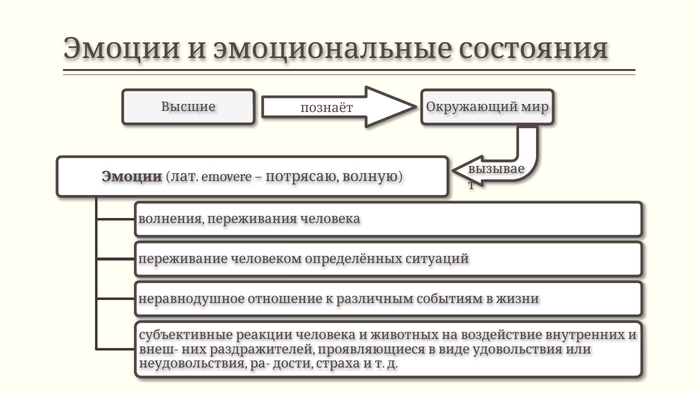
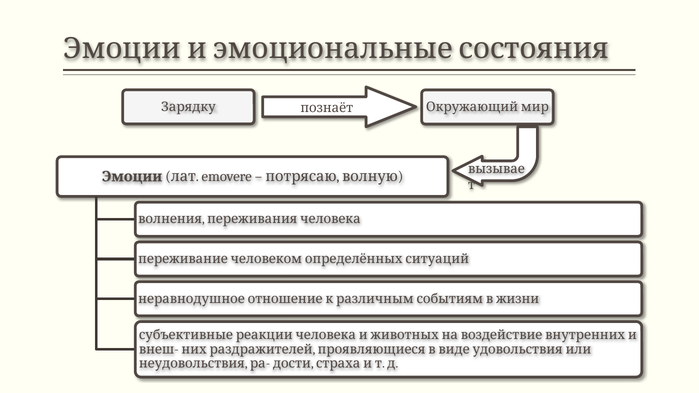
Высшие: Высшие -> Зарядку
